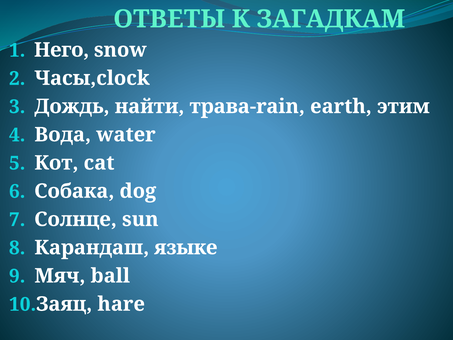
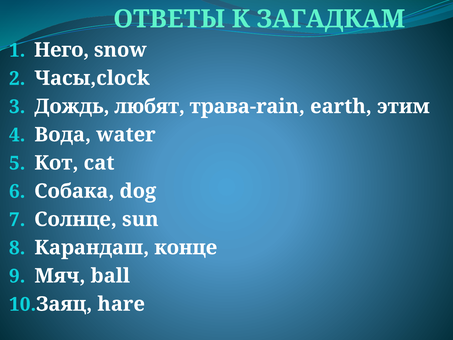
найти: найти -> любят
языке: языке -> конце
